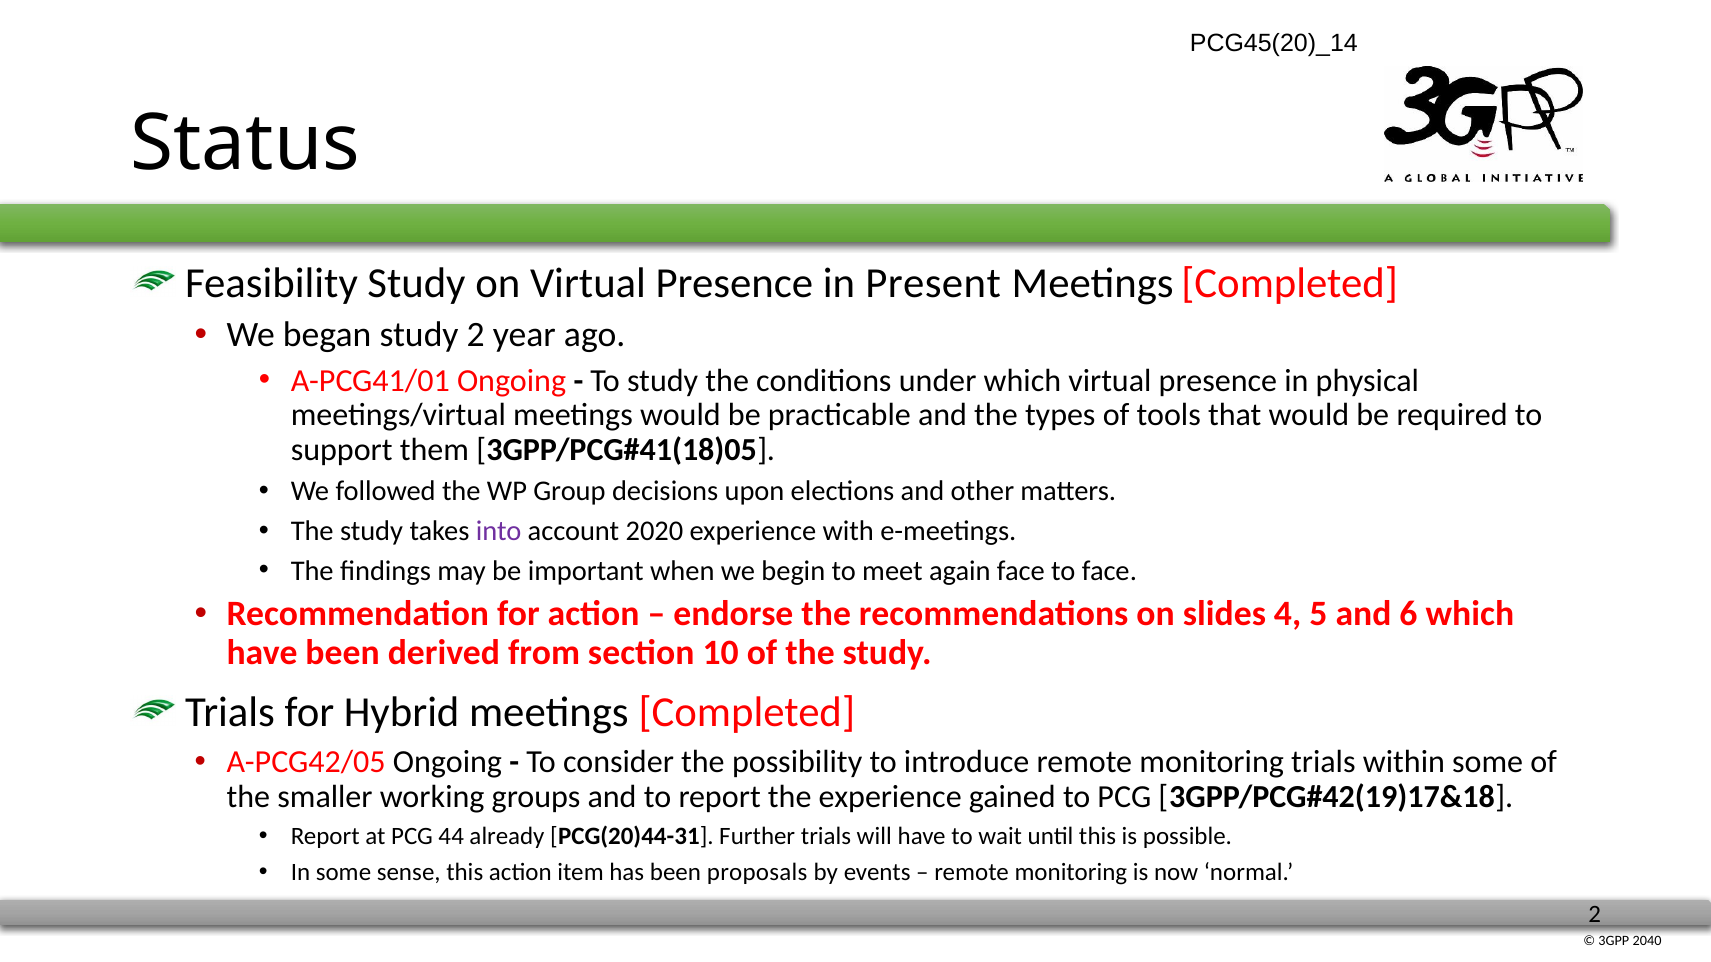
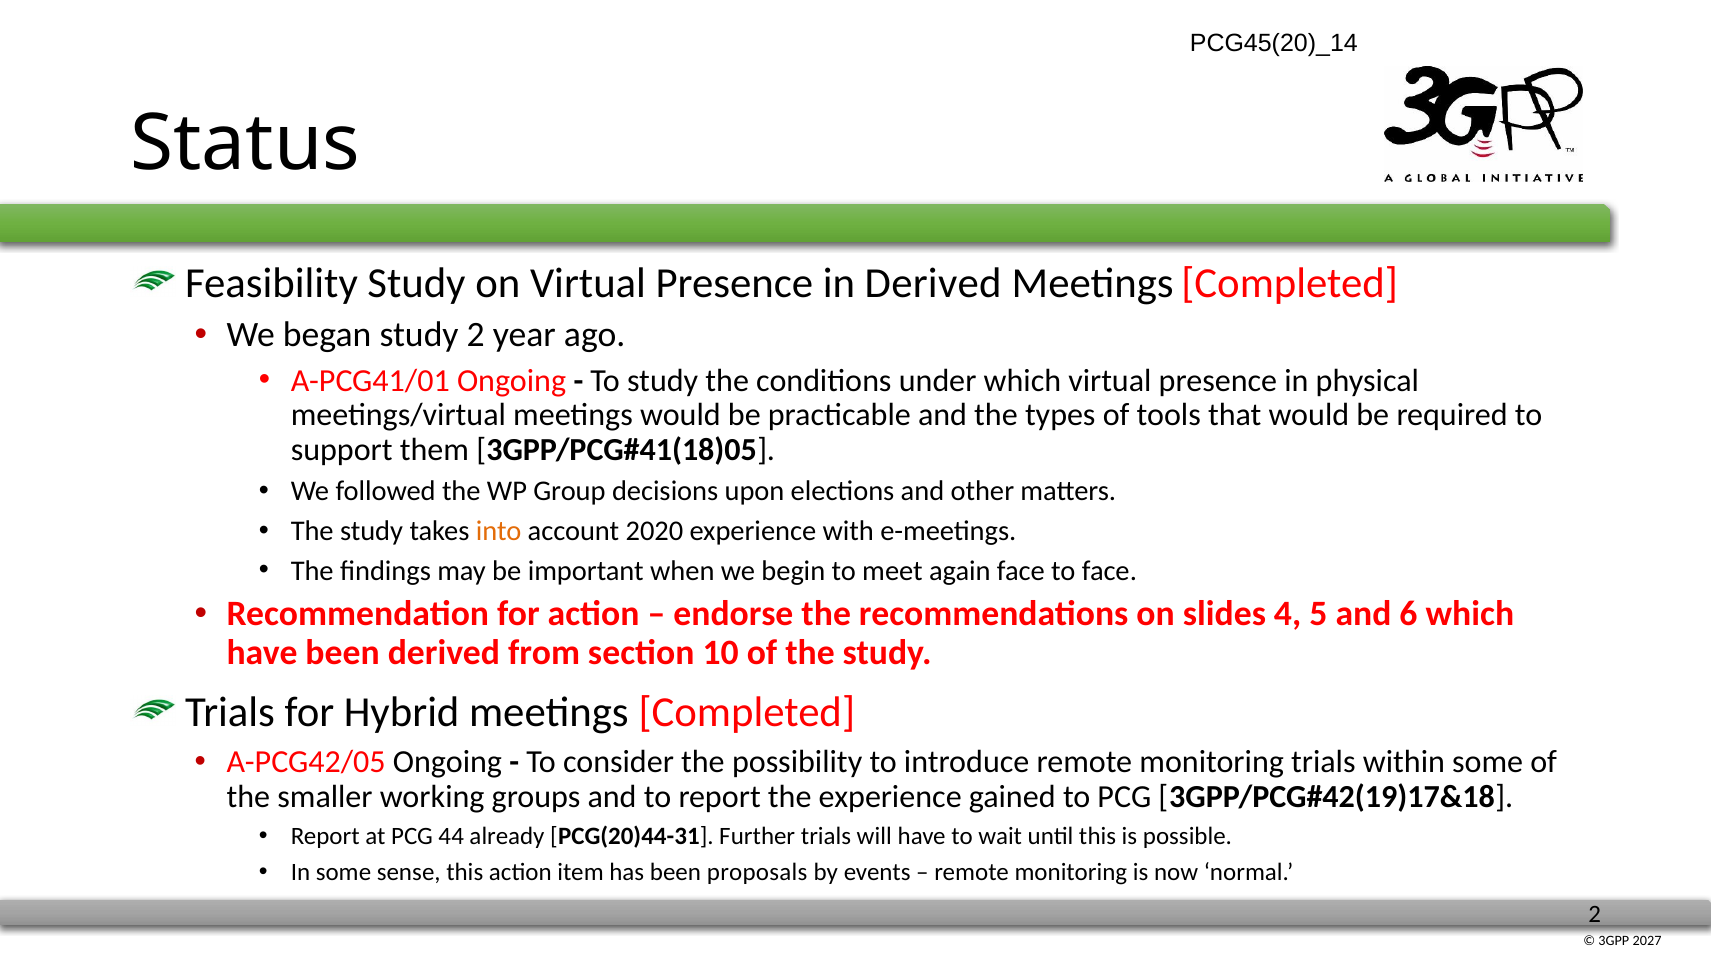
in Present: Present -> Derived
into colour: purple -> orange
2040: 2040 -> 2027
